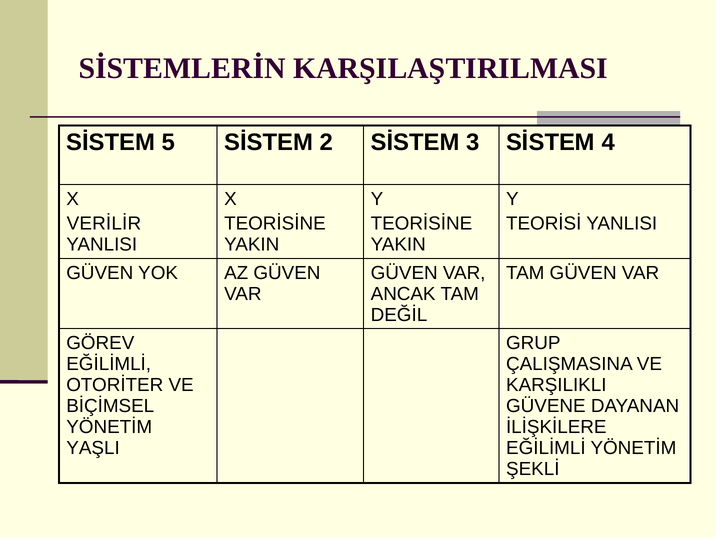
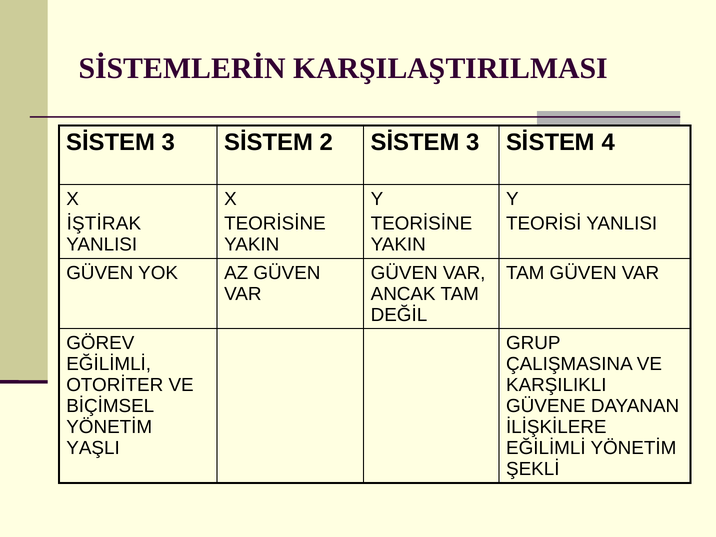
5 at (168, 143): 5 -> 3
VERİLİR: VERİLİR -> İŞTİRAK
